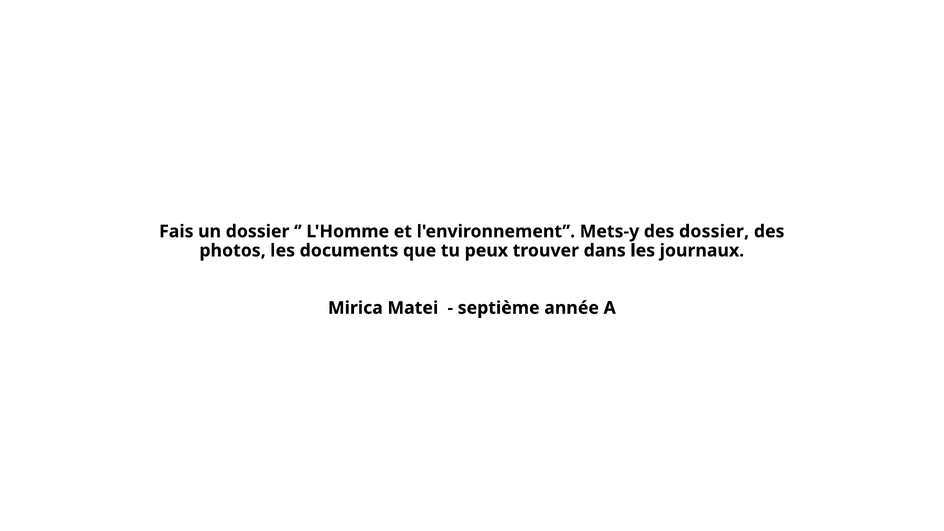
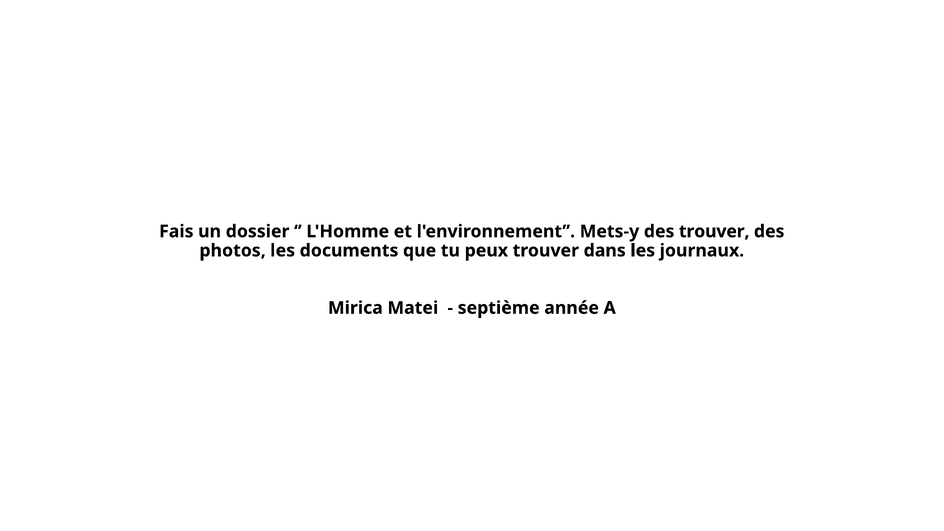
des dossier: dossier -> trouver
